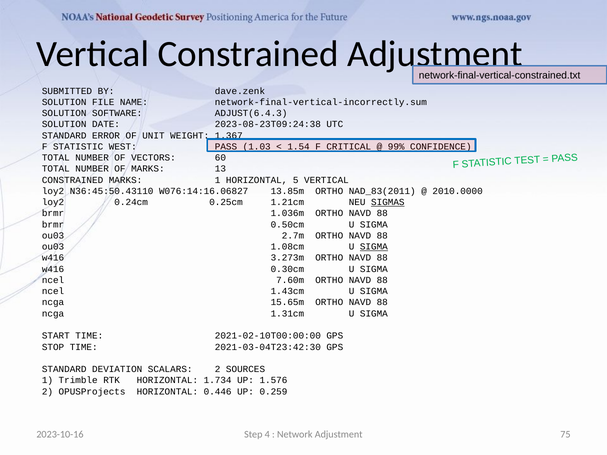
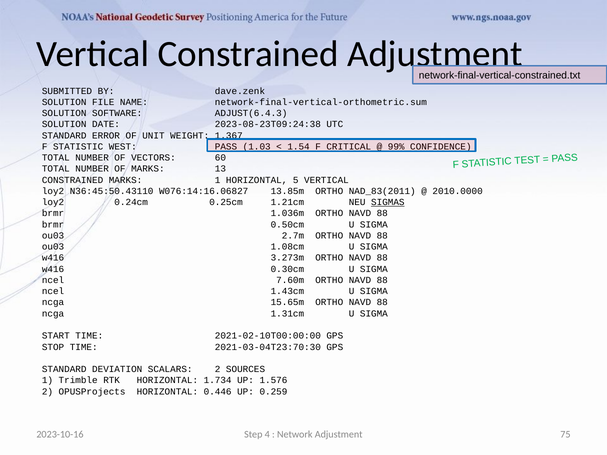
network-final-vertical-incorrectly.sum: network-final-vertical-incorrectly.sum -> network-final-vertical-orthometric.sum
SIGMA at (374, 247) underline: present -> none
2021-03-04T23:42:30: 2021-03-04T23:42:30 -> 2021-03-04T23:70:30
